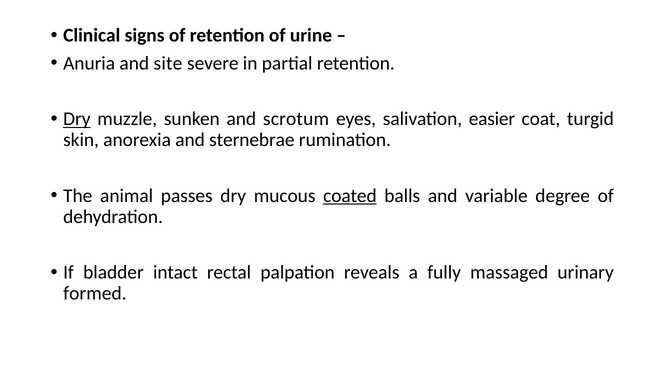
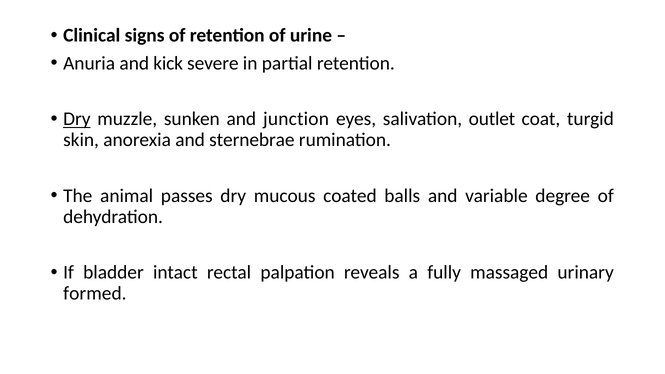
site: site -> kick
scrotum: scrotum -> junction
easier: easier -> outlet
coated underline: present -> none
